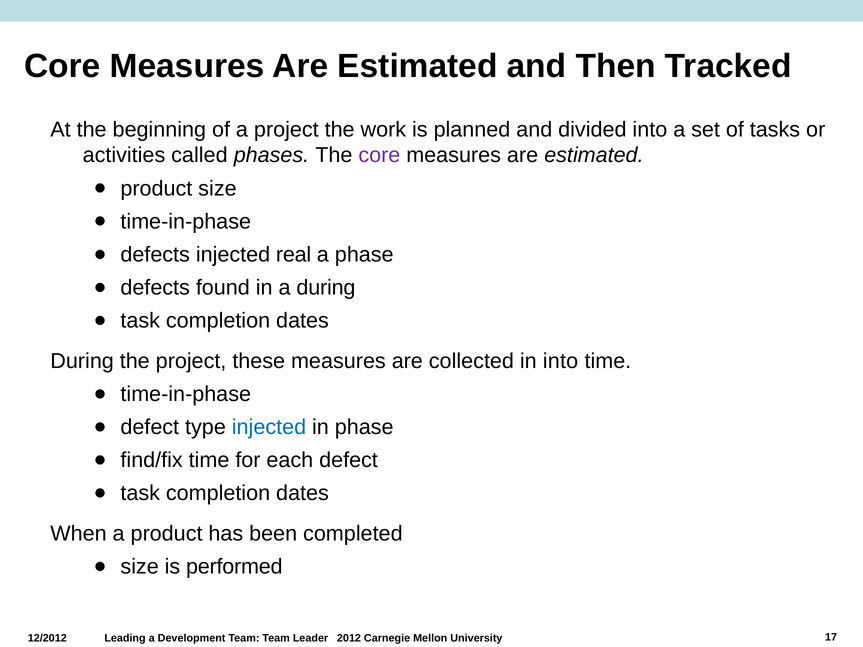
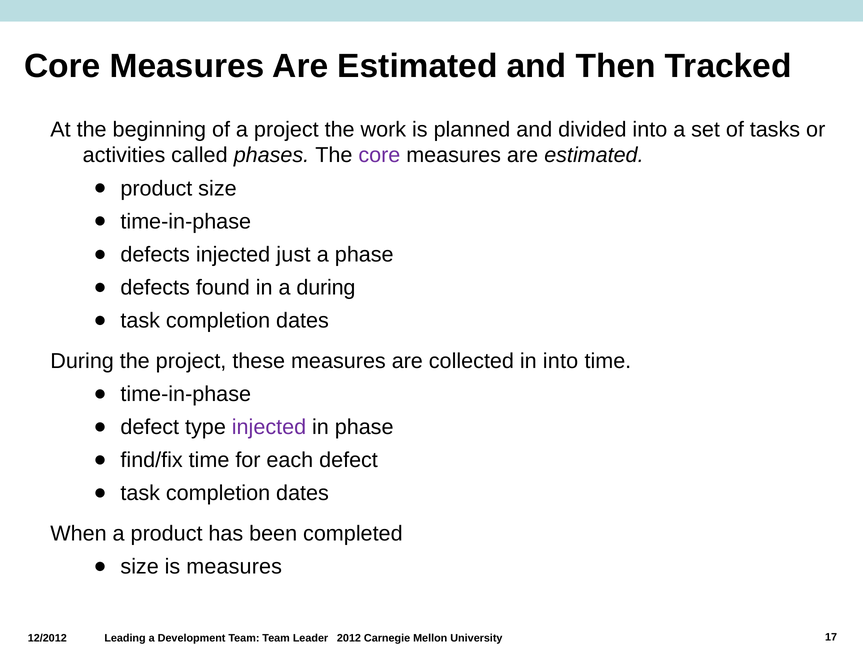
real: real -> just
injected at (269, 427) colour: blue -> purple
is performed: performed -> measures
